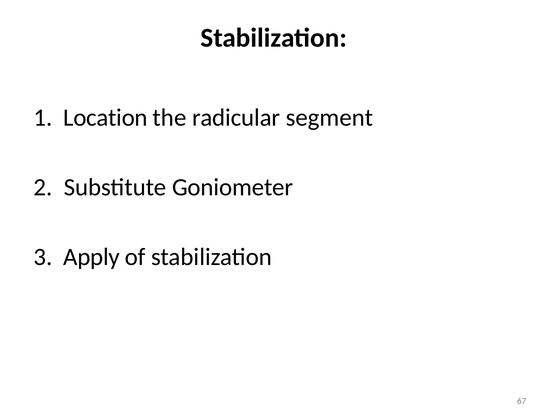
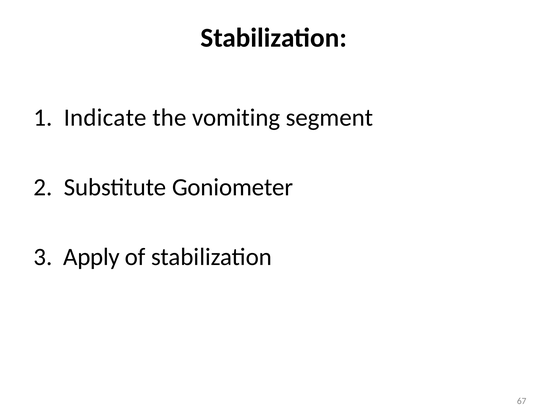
Location: Location -> Indicate
radicular: radicular -> vomiting
